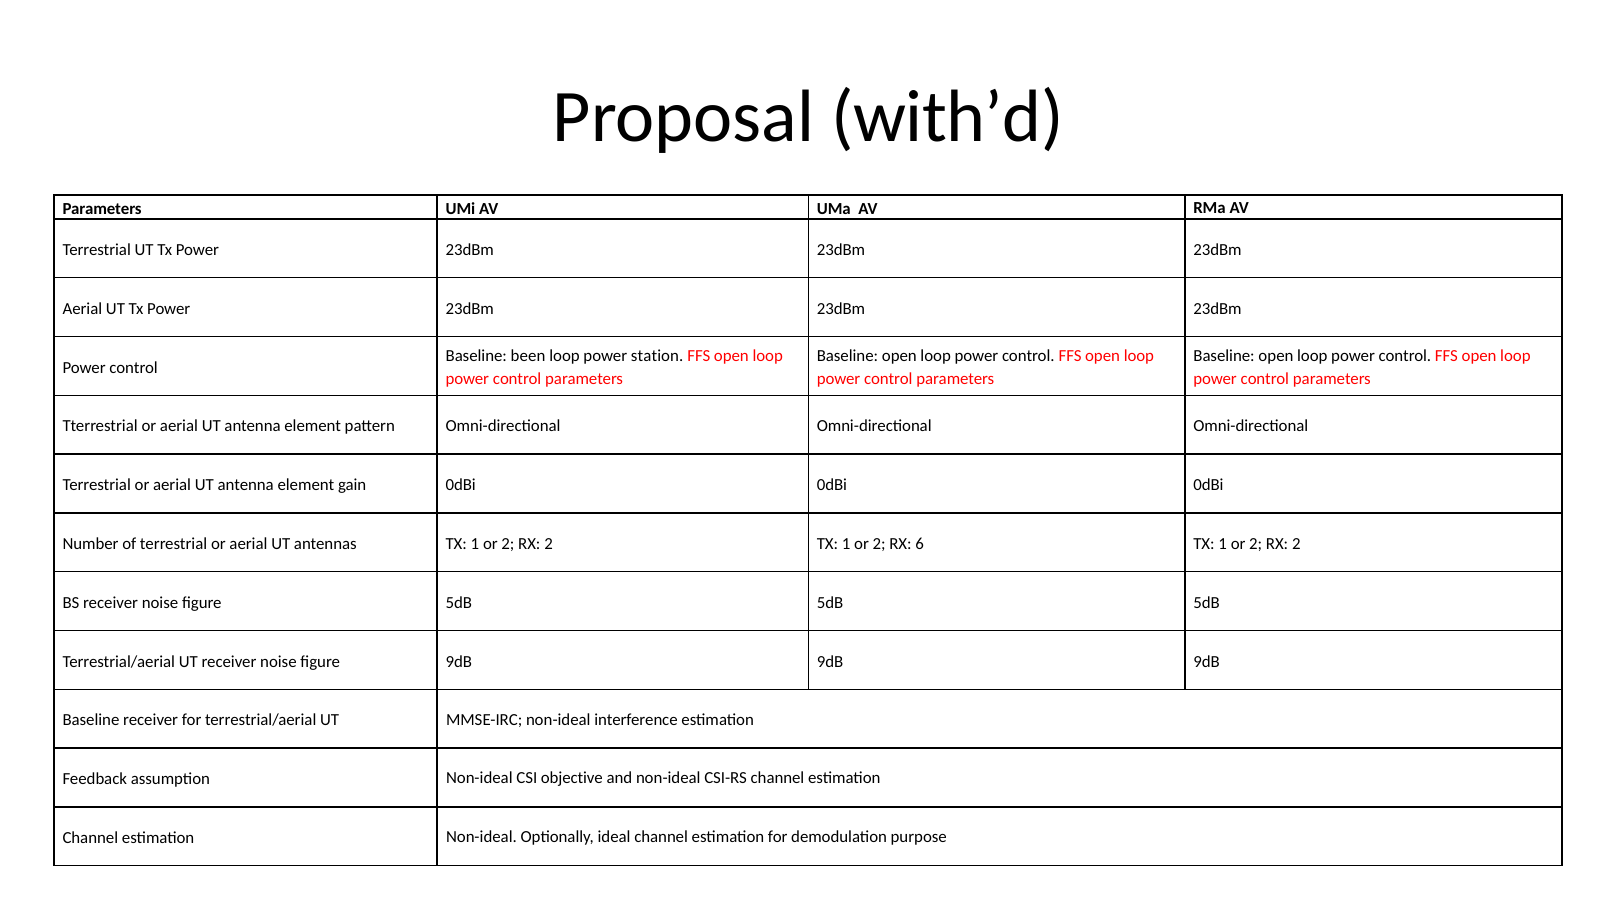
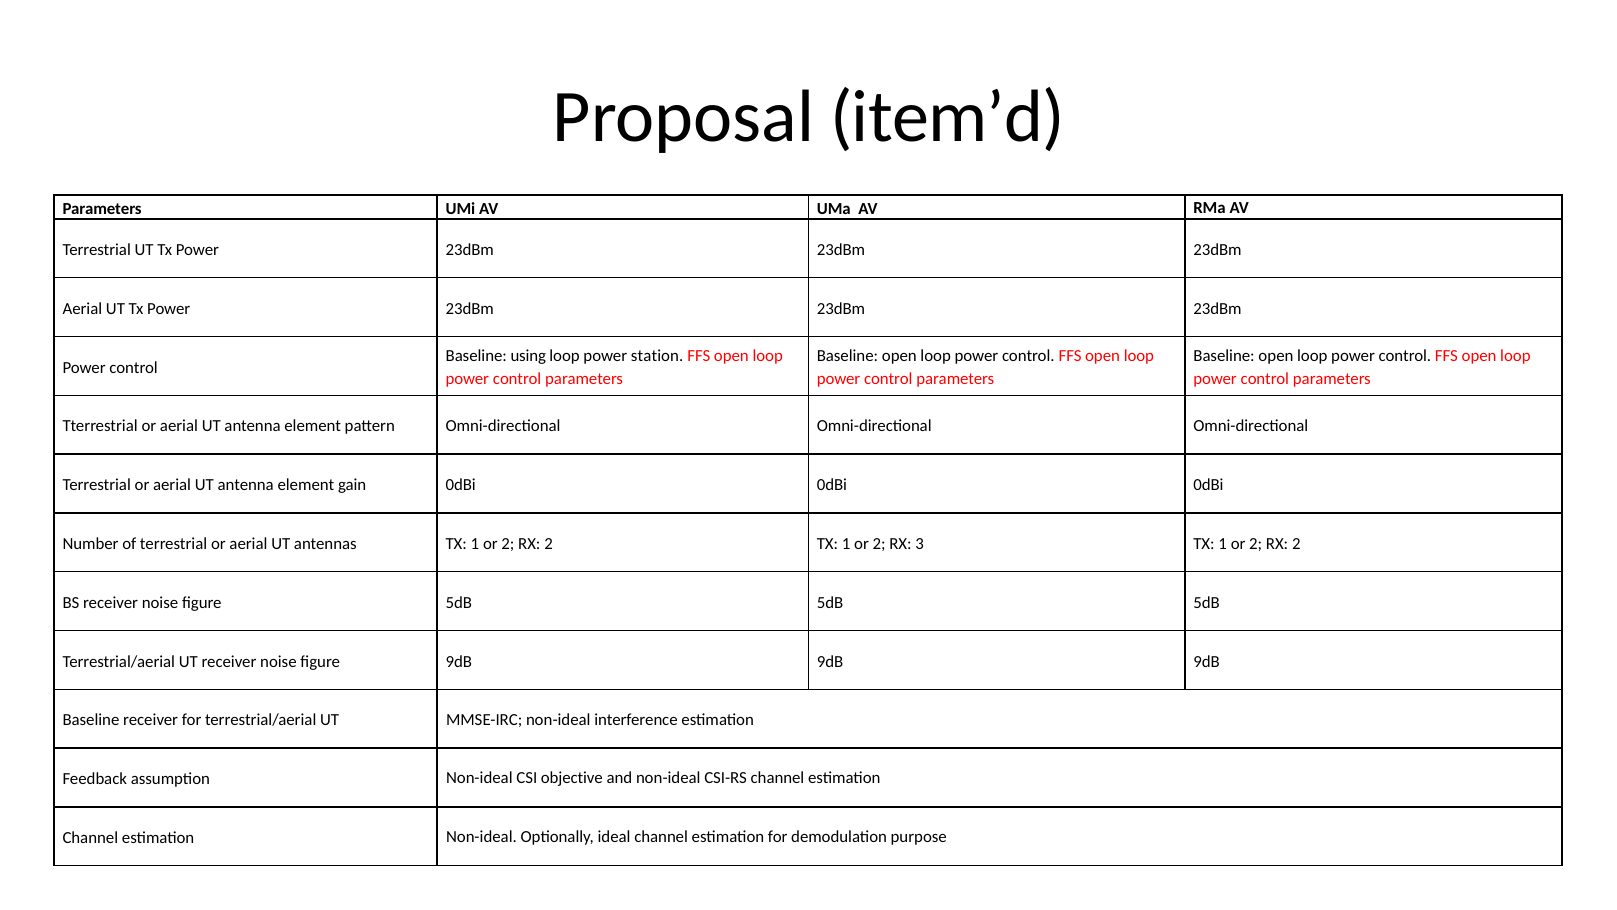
with’d: with’d -> item’d
been: been -> using
6: 6 -> 3
